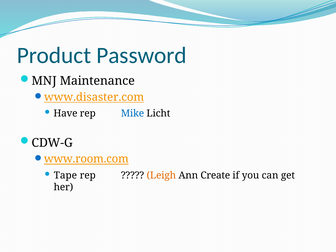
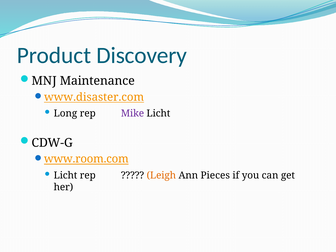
Password: Password -> Discovery
Have: Have -> Long
Mike colour: blue -> purple
Tape at (65, 175): Tape -> Licht
Create: Create -> Pieces
